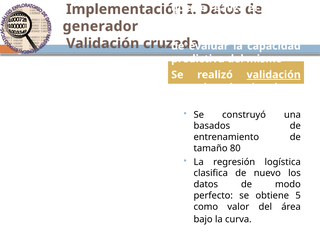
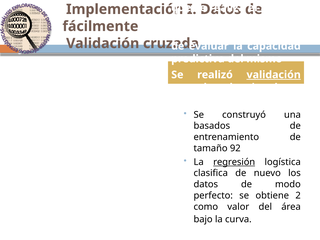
generador: generador -> fácilmente
80: 80 -> 92
regresión at (234, 162) underline: none -> present
5: 5 -> 2
